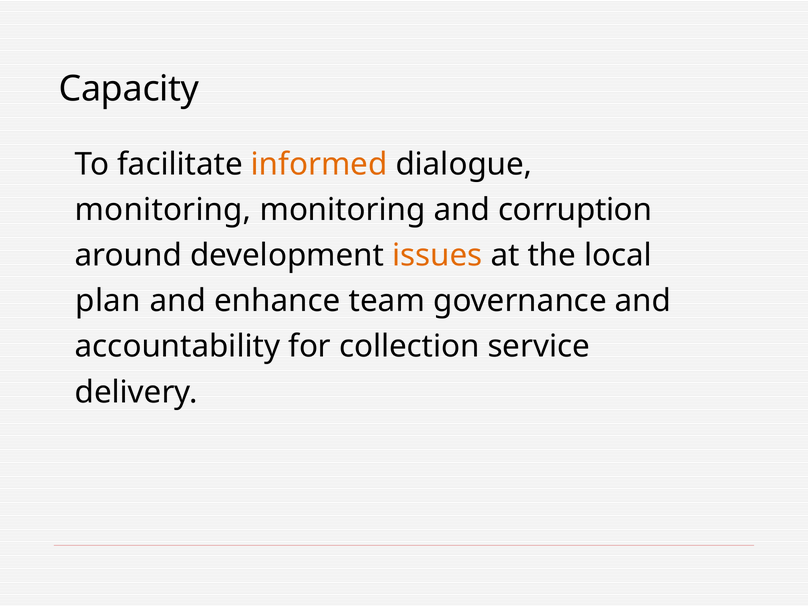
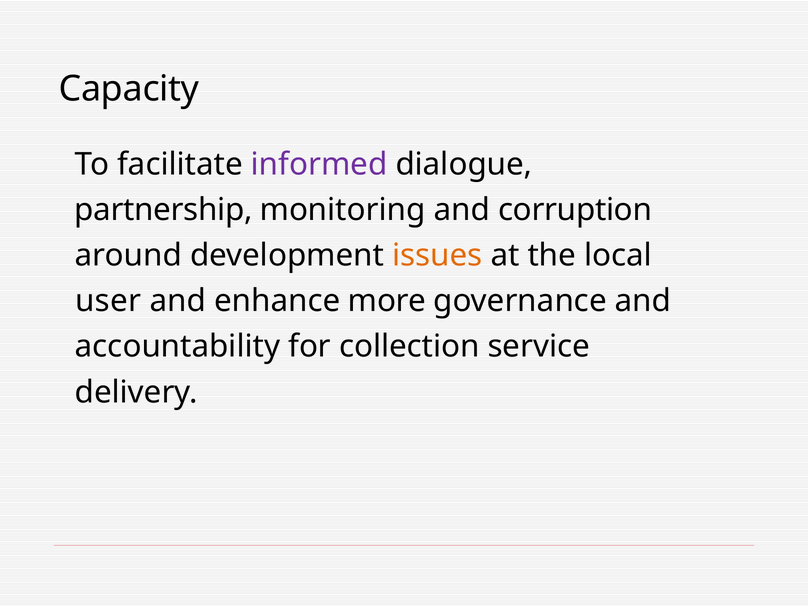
informed colour: orange -> purple
monitoring at (163, 210): monitoring -> partnership
plan: plan -> user
team: team -> more
